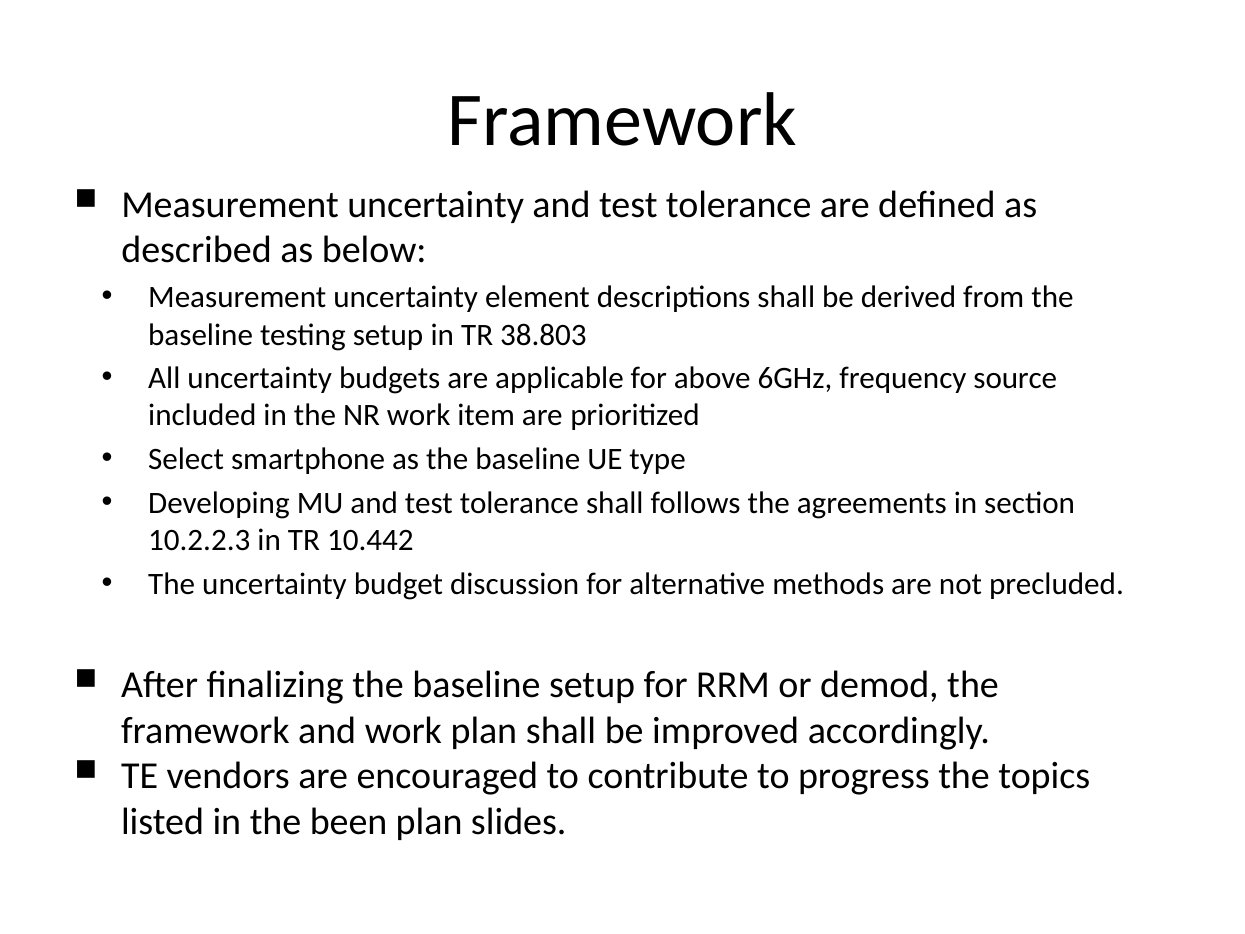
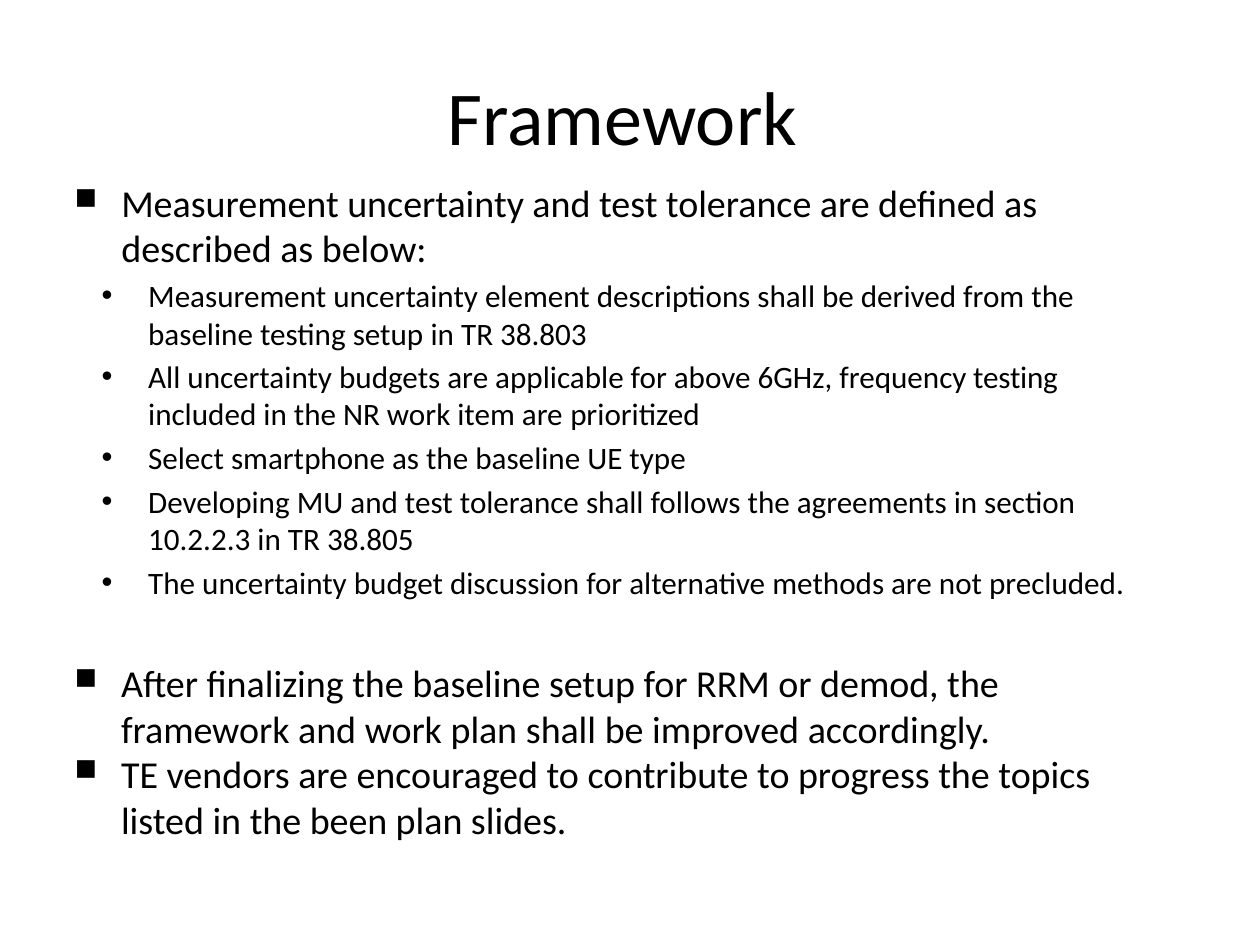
frequency source: source -> testing
10.442: 10.442 -> 38.805
